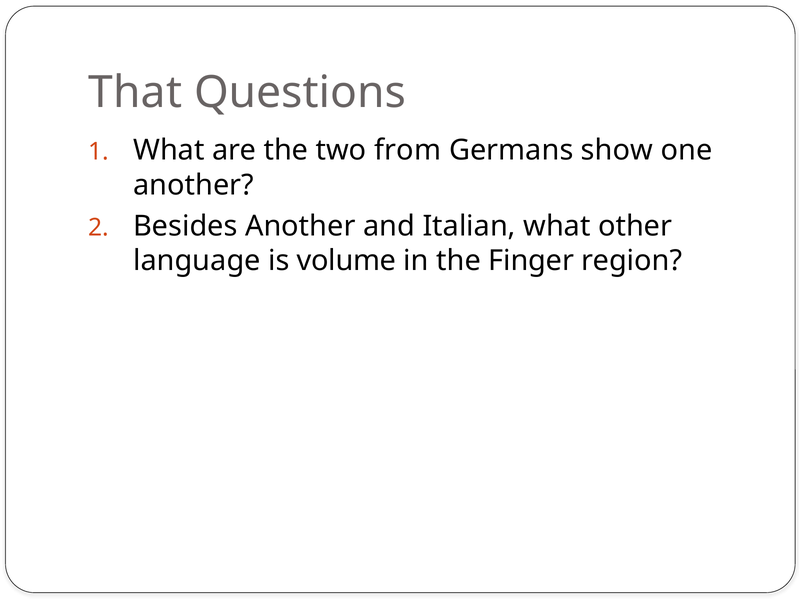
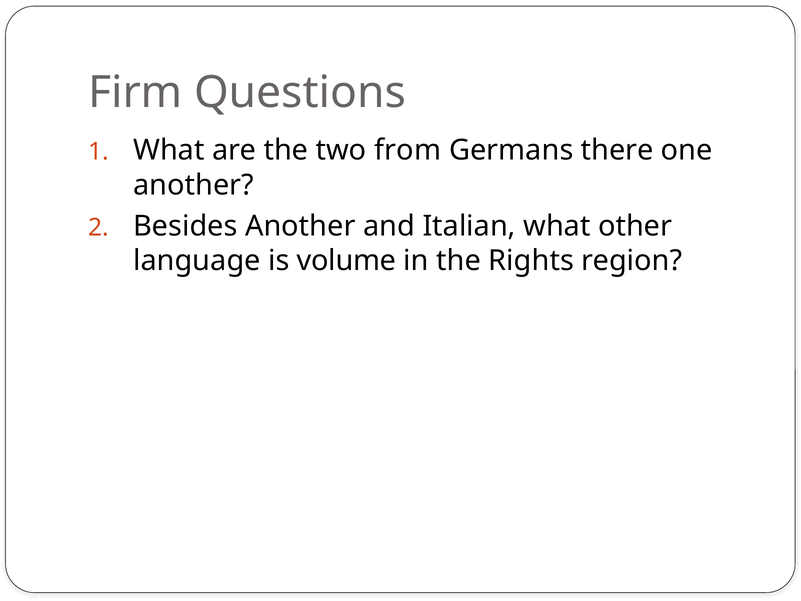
That: That -> Firm
show: show -> there
Finger: Finger -> Rights
